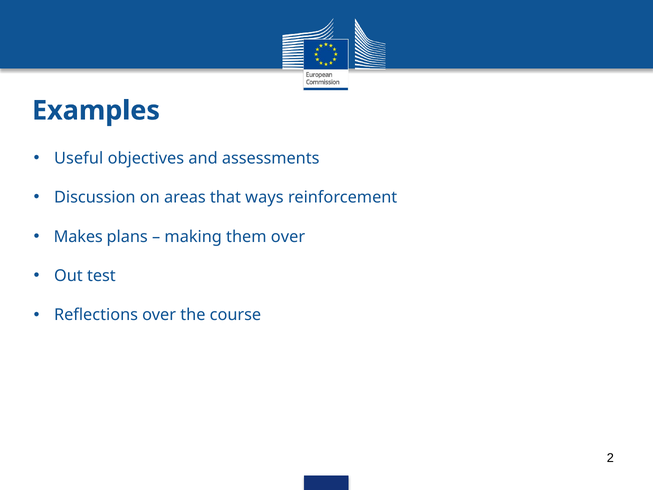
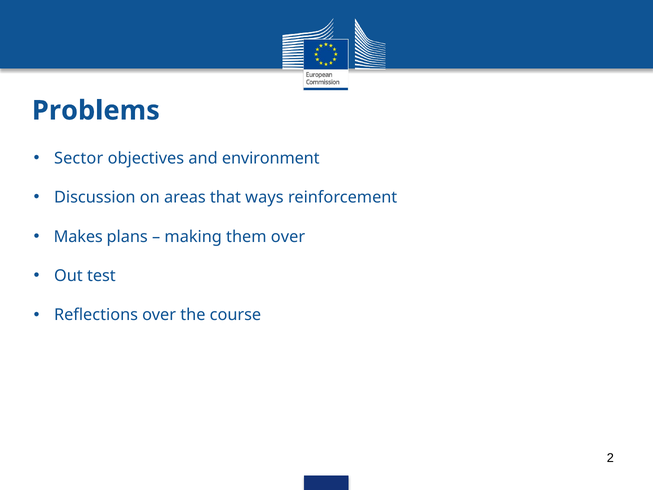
Examples: Examples -> Problems
Useful: Useful -> Sector
assessments: assessments -> environment
